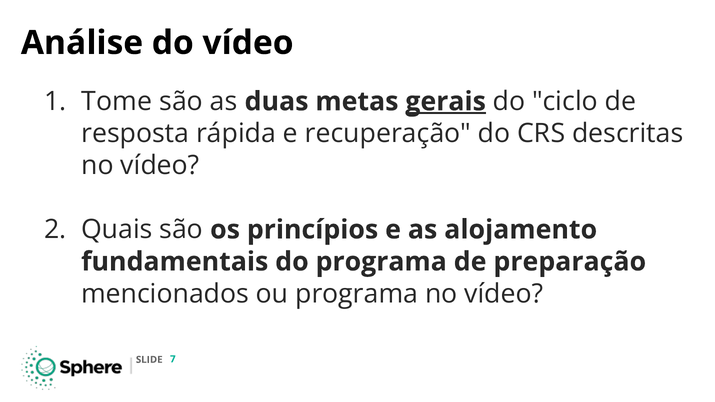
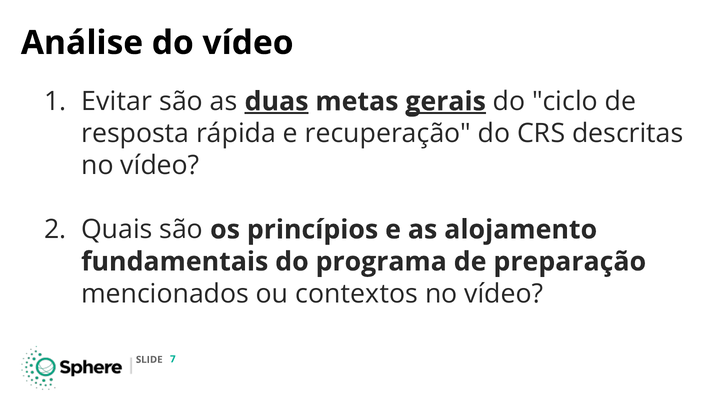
Tome: Tome -> Evitar
duas underline: none -> present
ou programa: programa -> contextos
